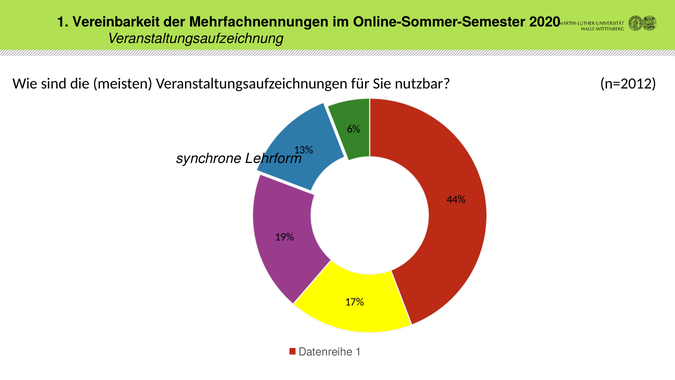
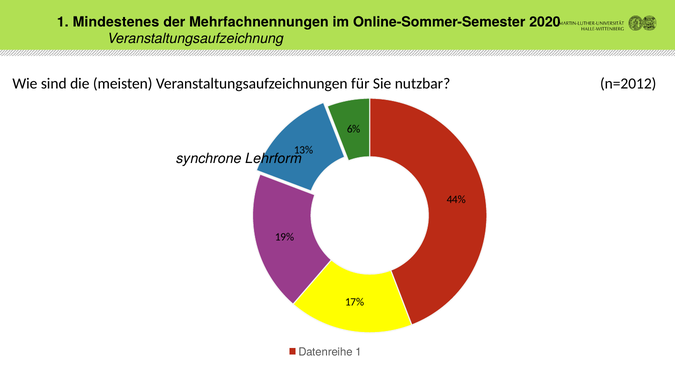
Vereinbarkeit: Vereinbarkeit -> Mindestenes
